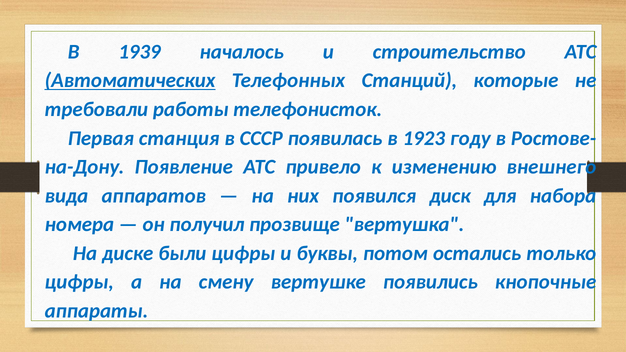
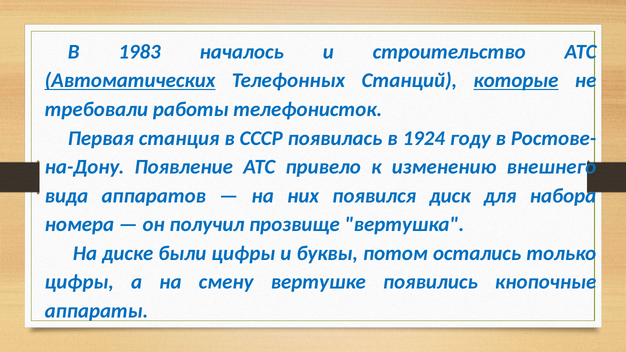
1939: 1939 -> 1983
которые underline: none -> present
1923: 1923 -> 1924
